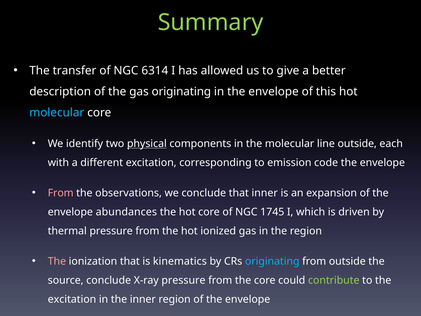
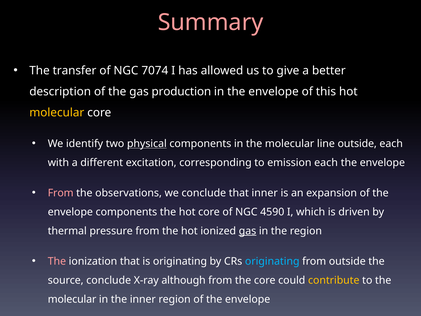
Summary colour: light green -> pink
6314: 6314 -> 7074
gas originating: originating -> production
molecular at (57, 113) colour: light blue -> yellow
emission code: code -> each
envelope abundances: abundances -> components
1745: 1745 -> 4590
gas at (248, 231) underline: none -> present
is kinematics: kinematics -> originating
X-ray pressure: pressure -> although
contribute colour: light green -> yellow
excitation at (72, 299): excitation -> molecular
